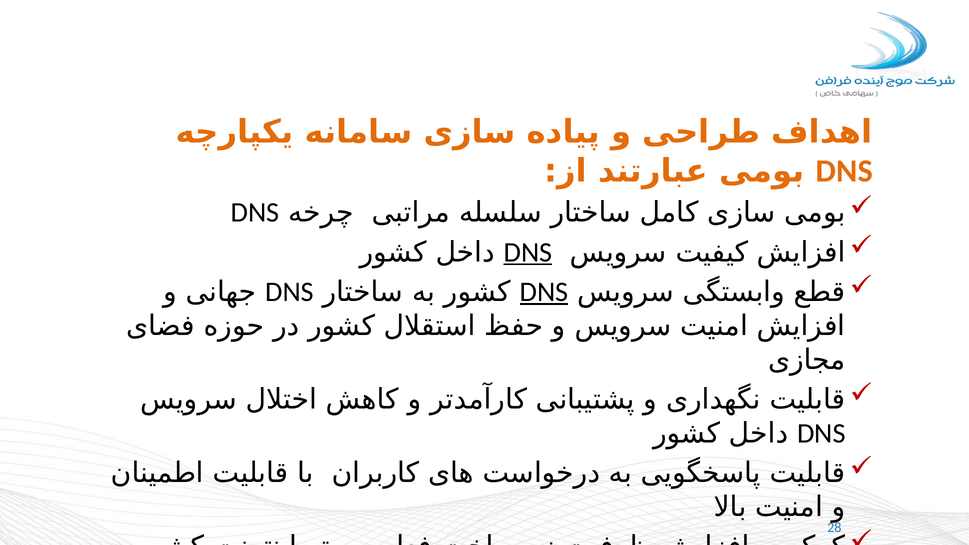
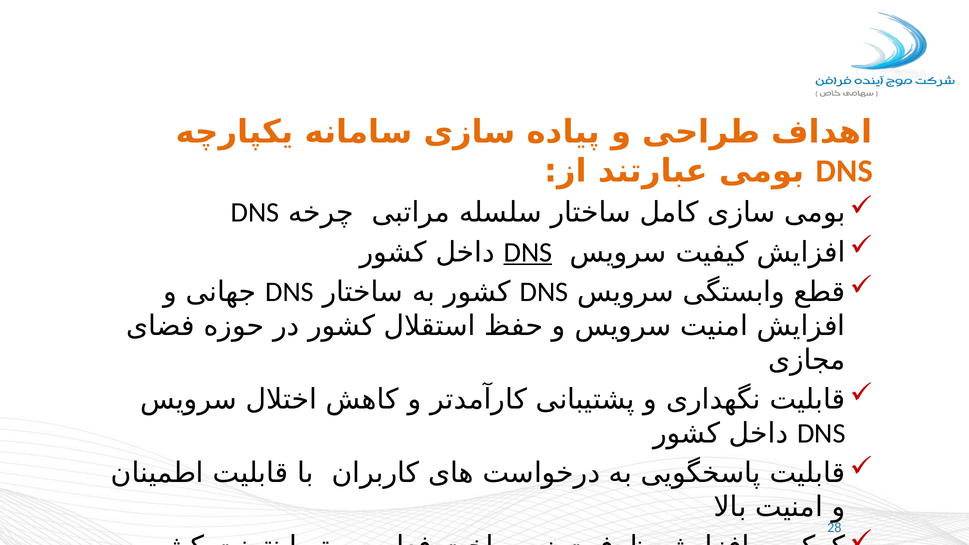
DNS at (544, 292) underline: present -> none
